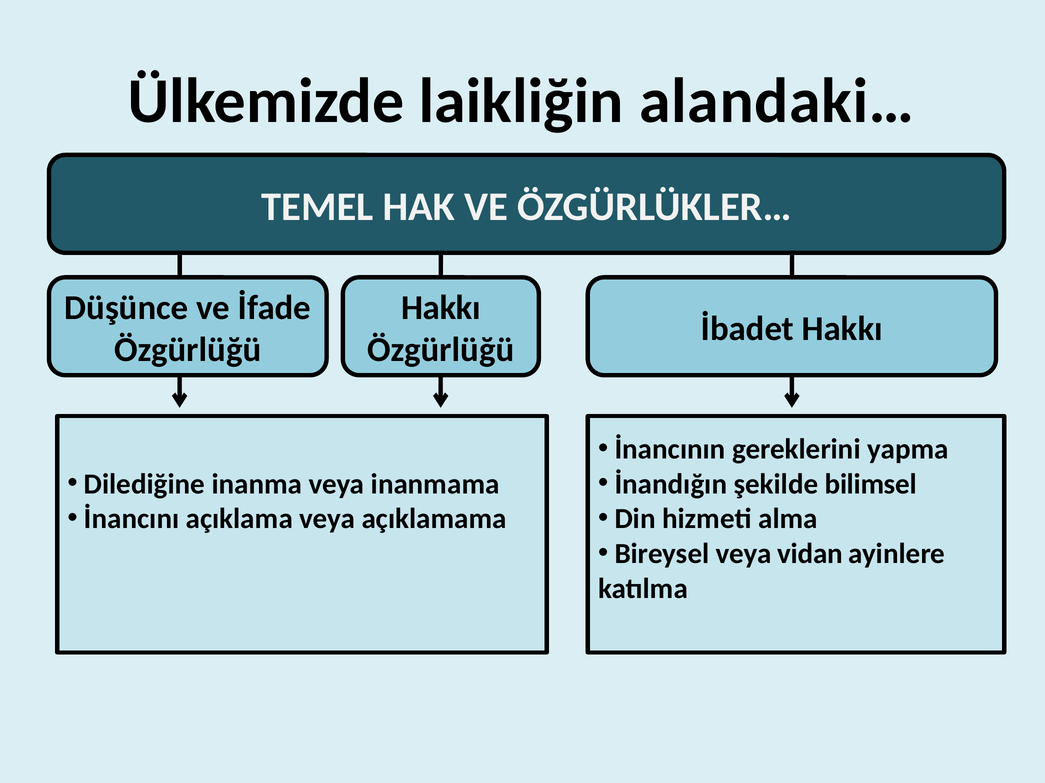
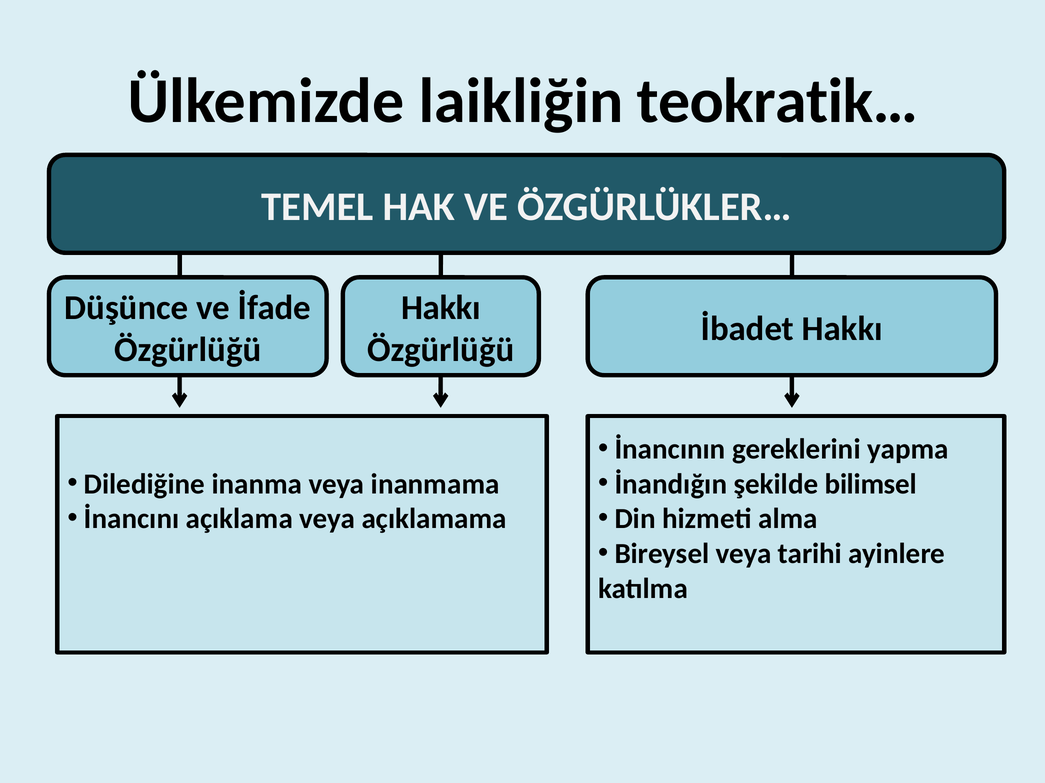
alandaki…: alandaki… -> teokratik…
vidan: vidan -> tarihi
